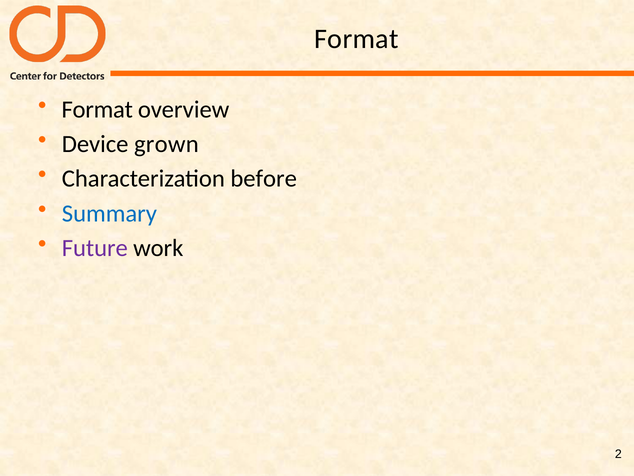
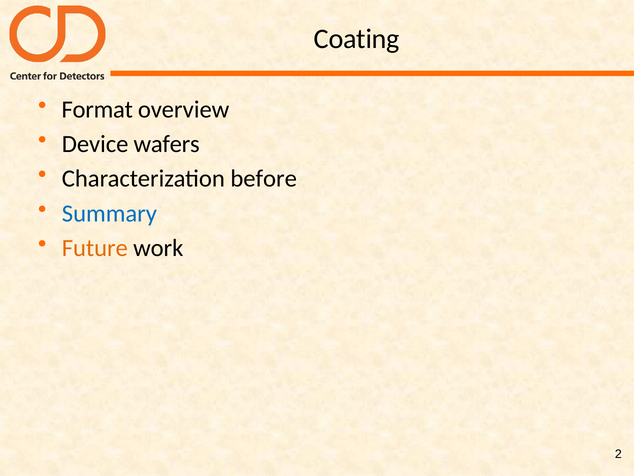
Format at (356, 39): Format -> Coating
grown: grown -> wafers
Future colour: purple -> orange
